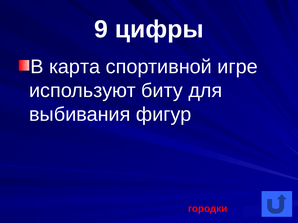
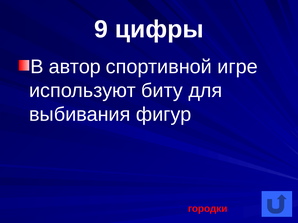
карта: карта -> автор
